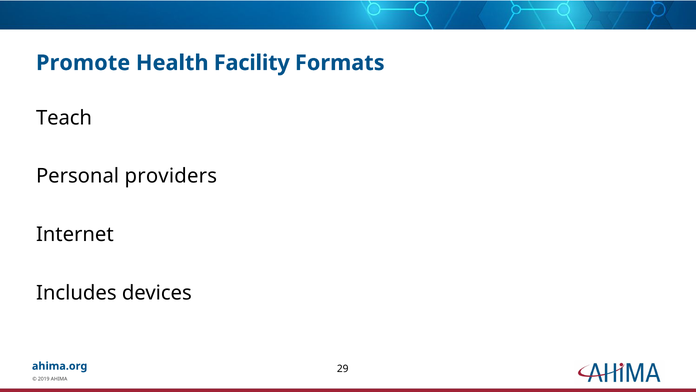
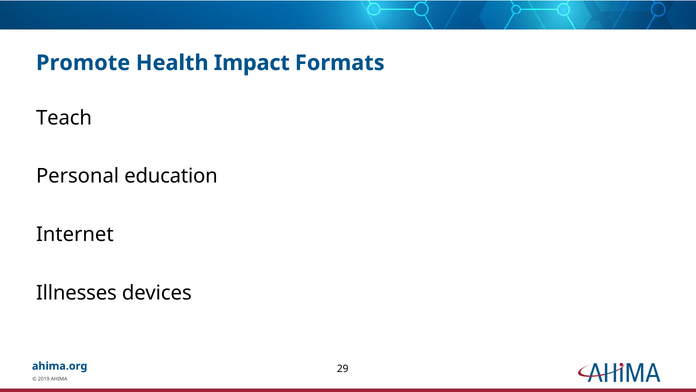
Facility: Facility -> Impact
providers: providers -> education
Includes: Includes -> Illnesses
